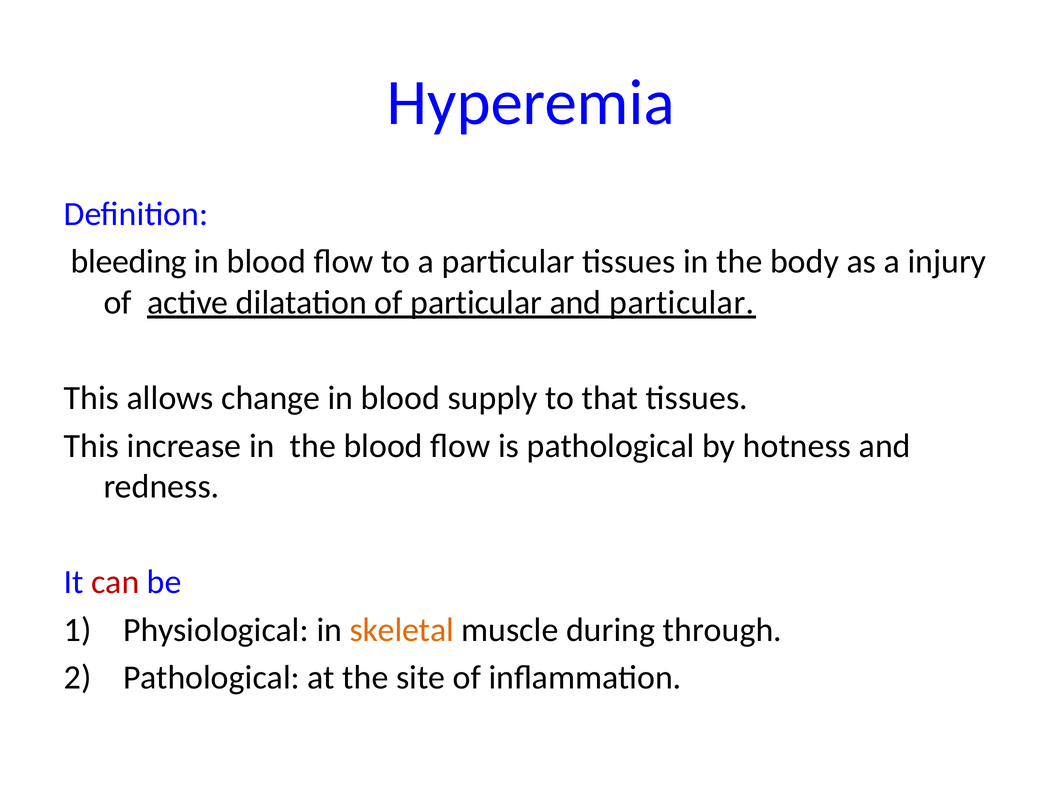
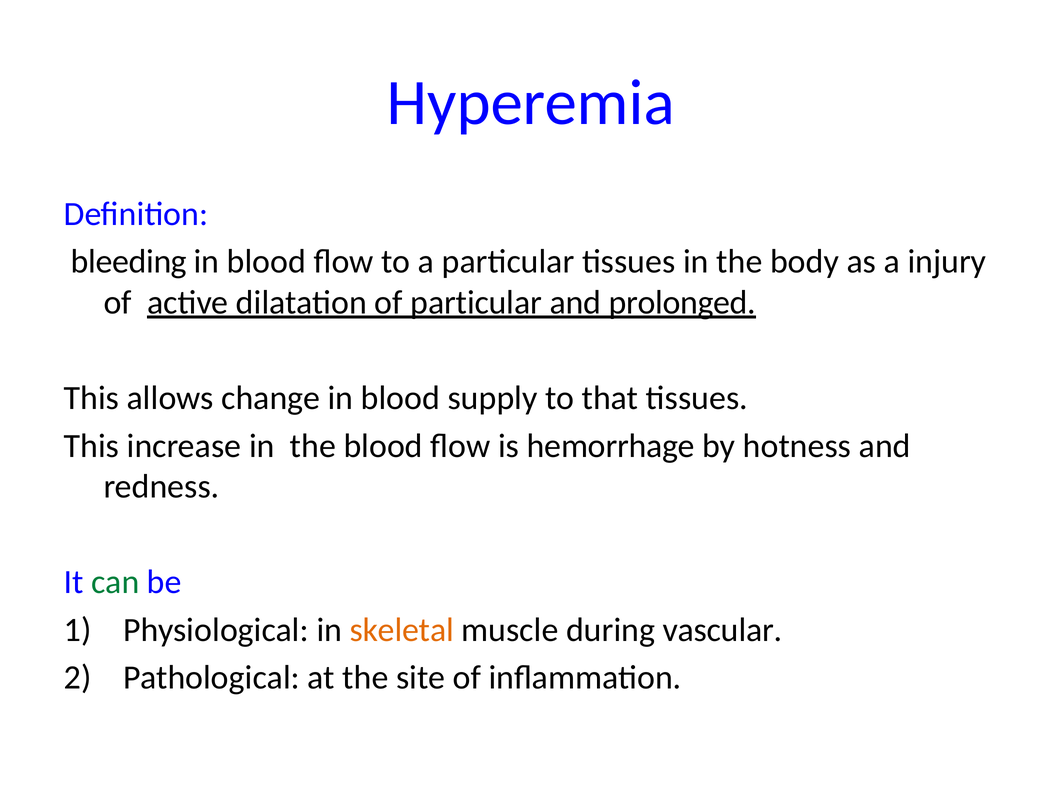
and particular: particular -> prolonged
is pathological: pathological -> hemorrhage
can colour: red -> green
through: through -> vascular
